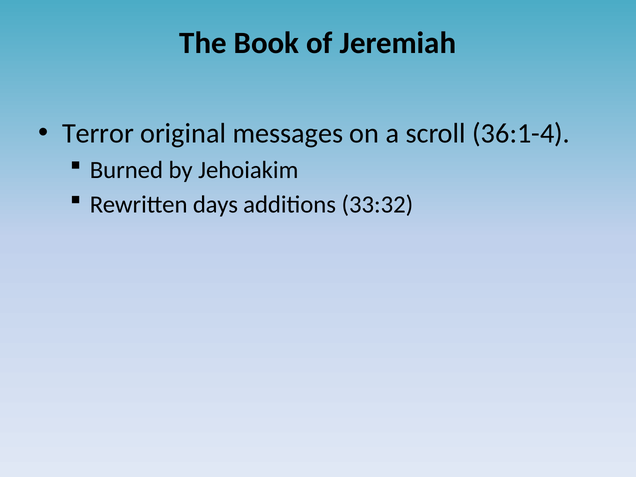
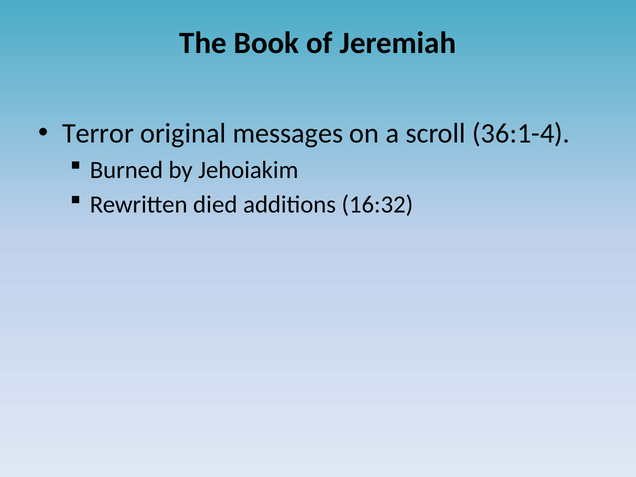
days: days -> died
33:32: 33:32 -> 16:32
